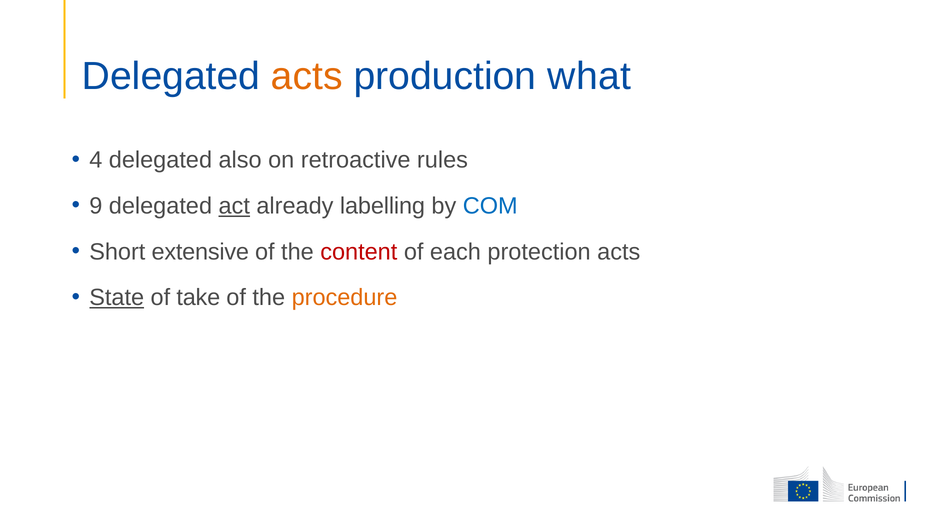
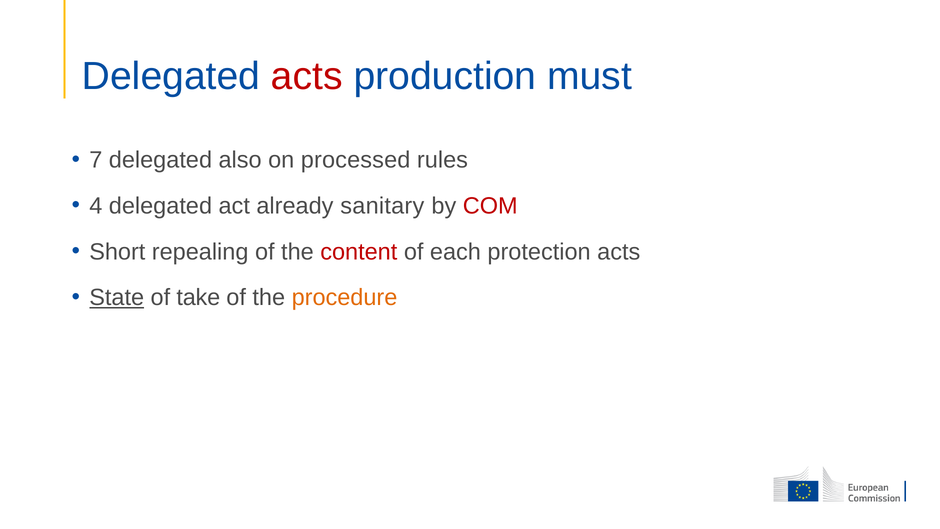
acts at (307, 76) colour: orange -> red
what: what -> must
4: 4 -> 7
retroactive: retroactive -> processed
9: 9 -> 4
act underline: present -> none
labelling: labelling -> sanitary
COM colour: blue -> red
extensive: extensive -> repealing
